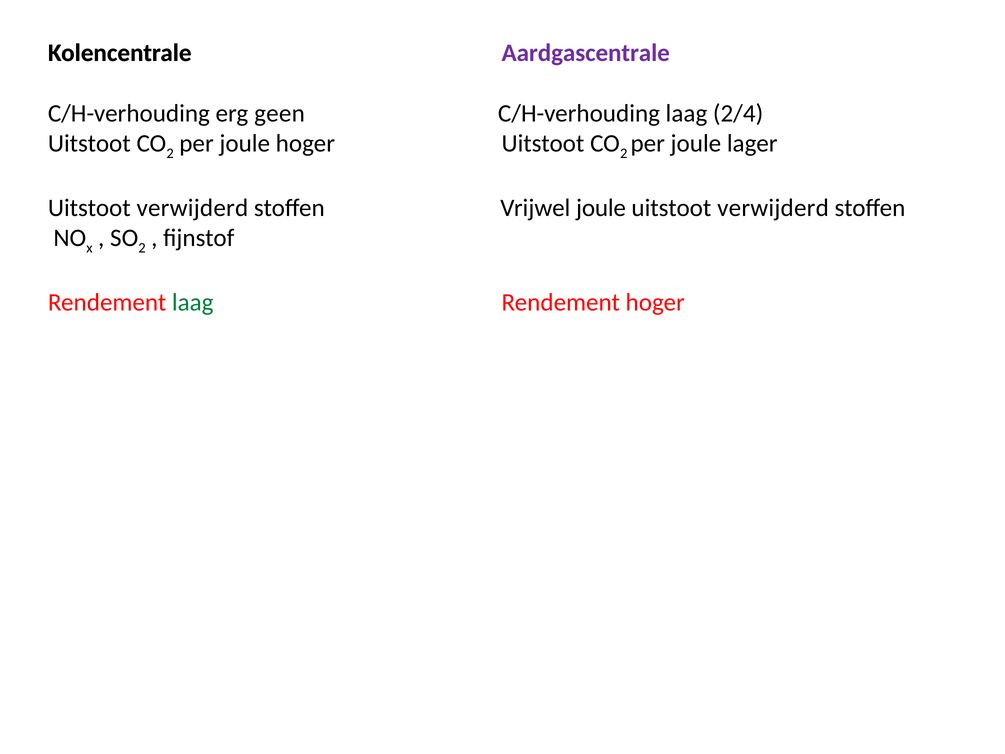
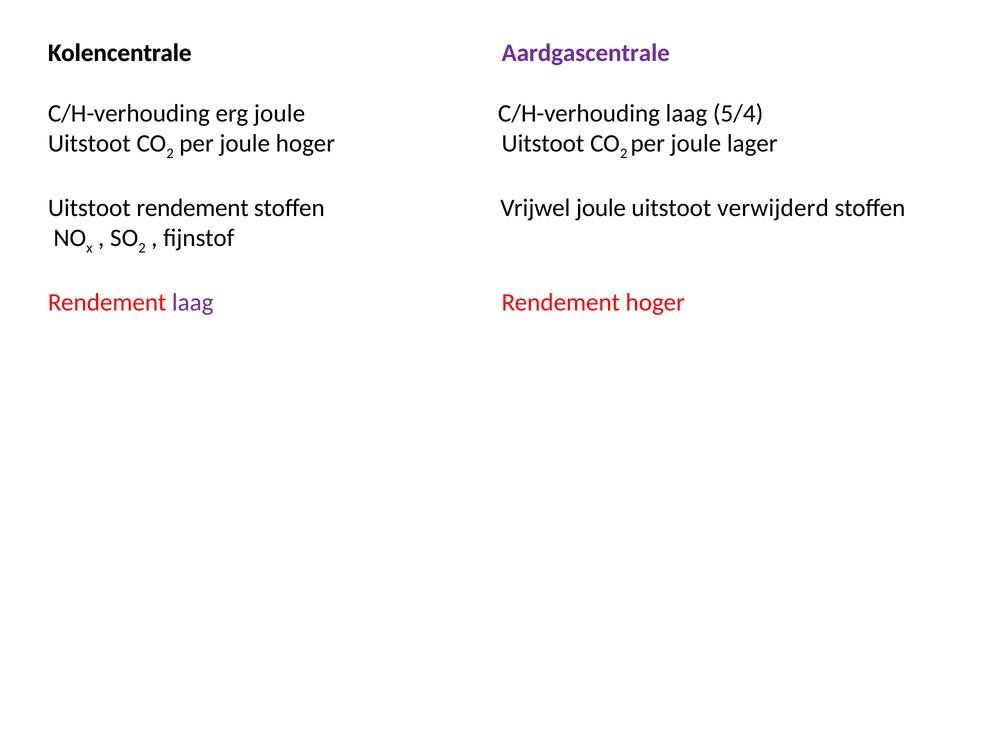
erg geen: geen -> joule
2/4: 2/4 -> 5/4
verwijderd at (192, 208): verwijderd -> rendement
laag at (193, 302) colour: green -> purple
